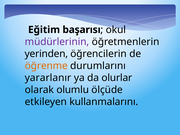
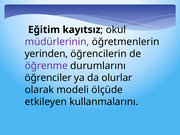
başarısı: başarısı -> kayıtsız
öğrenme colour: orange -> purple
yararlanır: yararlanır -> öğrenciler
olumlu: olumlu -> modeli
